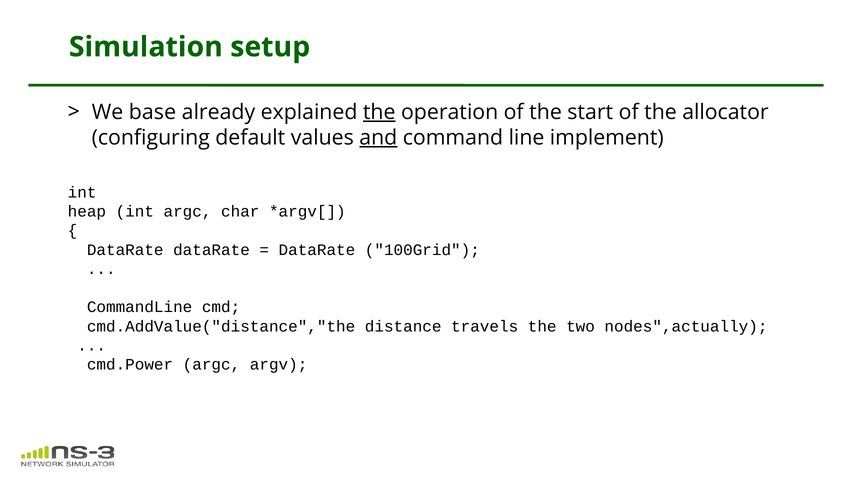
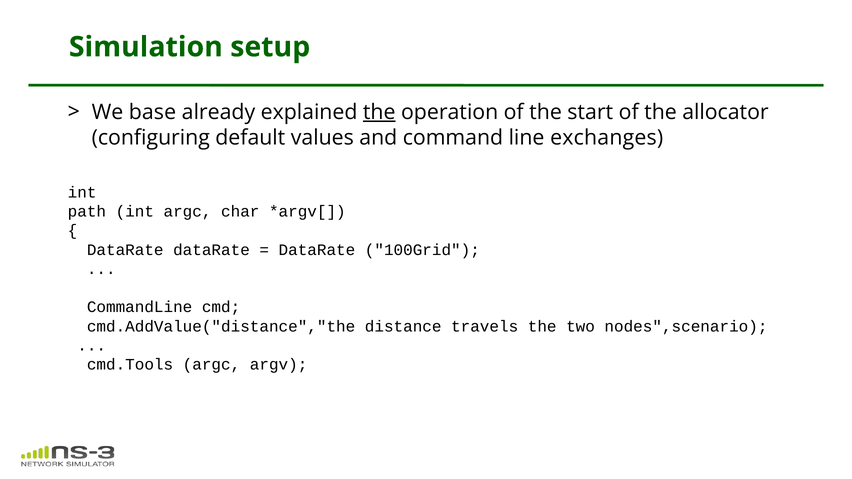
and underline: present -> none
implement: implement -> exchanges
heap: heap -> path
nodes",actually: nodes",actually -> nodes",scenario
cmd.Power: cmd.Power -> cmd.Tools
